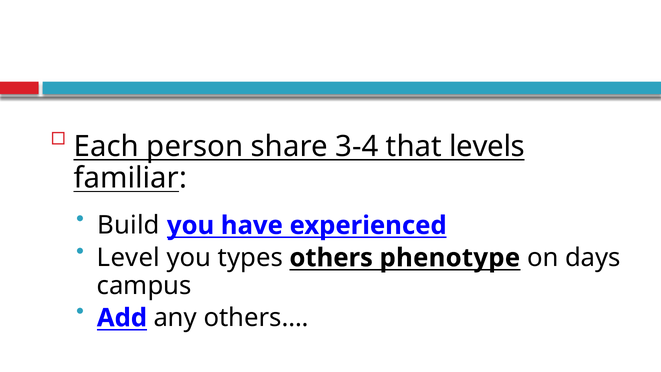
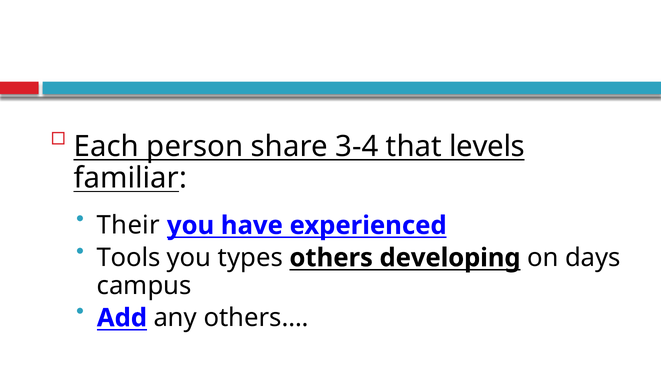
Build: Build -> Their
Level: Level -> Tools
phenotype: phenotype -> developing
